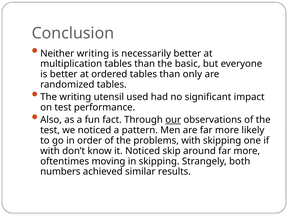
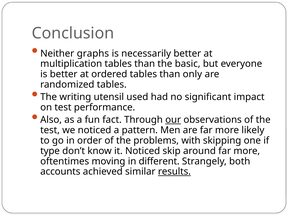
Neither writing: writing -> graphs
with at (50, 151): with -> type
in skipping: skipping -> different
numbers: numbers -> accounts
results underline: none -> present
